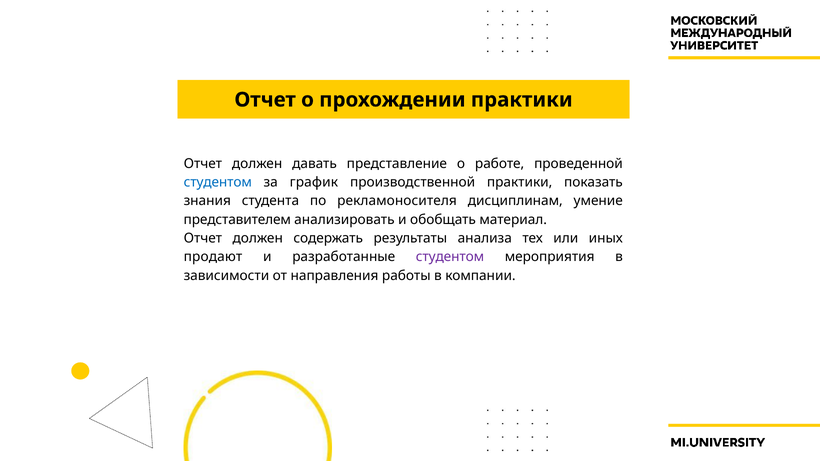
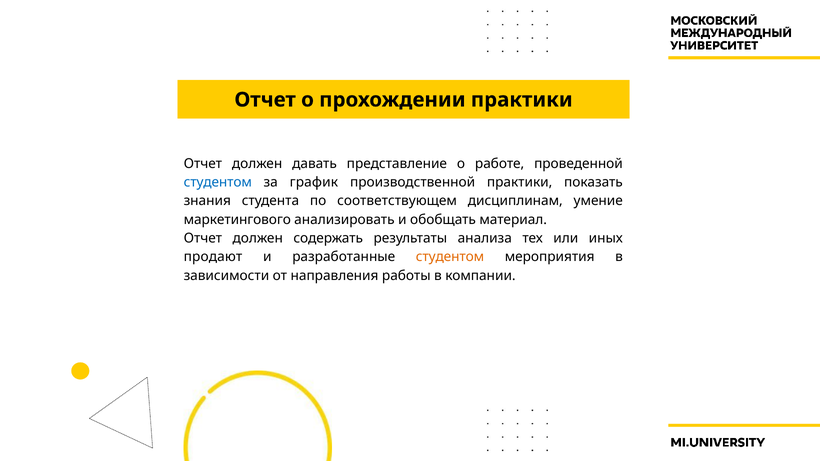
рекламоносителя: рекламоносителя -> соответствующем
представителем: представителем -> маркетингового
студентом at (450, 257) colour: purple -> orange
